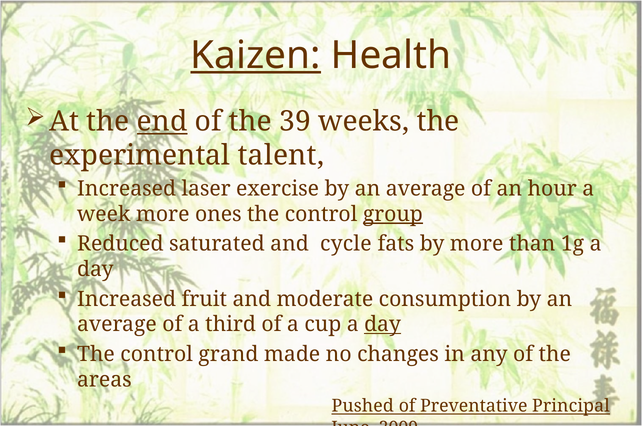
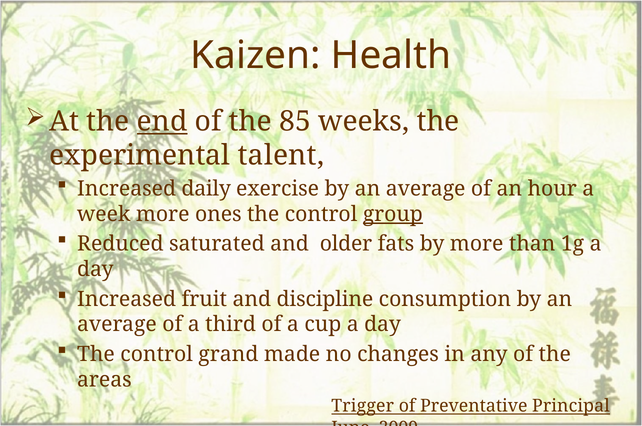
Kaizen underline: present -> none
39: 39 -> 85
laser: laser -> daily
cycle: cycle -> older
moderate: moderate -> discipline
day at (383, 324) underline: present -> none
Pushed: Pushed -> Trigger
